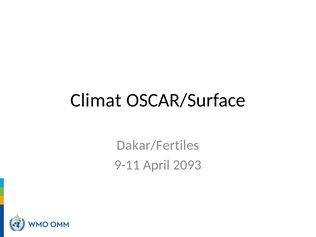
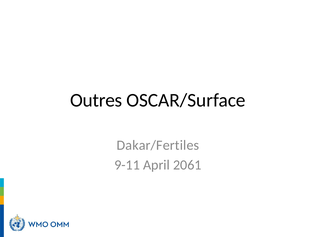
Climat: Climat -> Outres
2093: 2093 -> 2061
